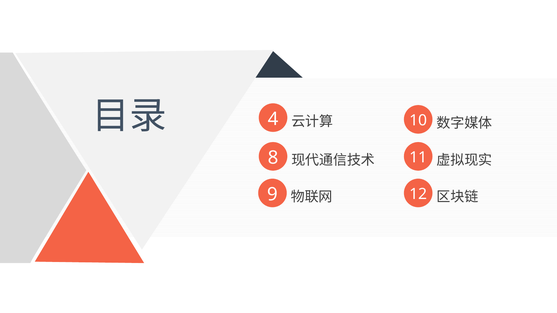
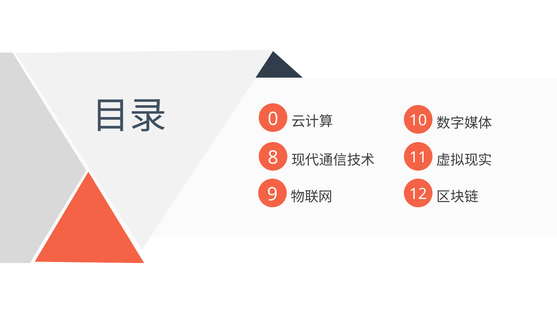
4: 4 -> 0
